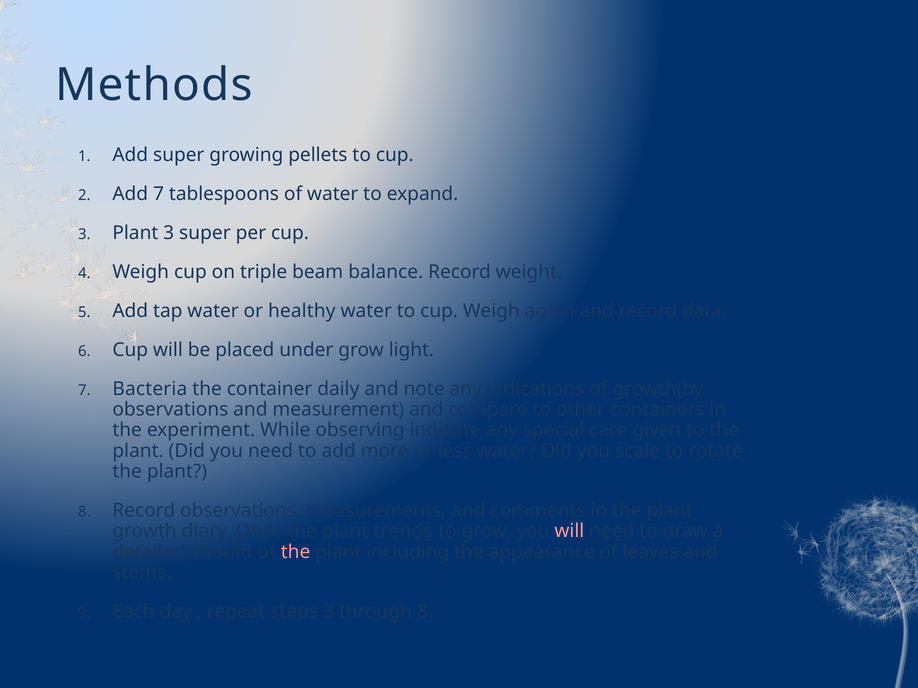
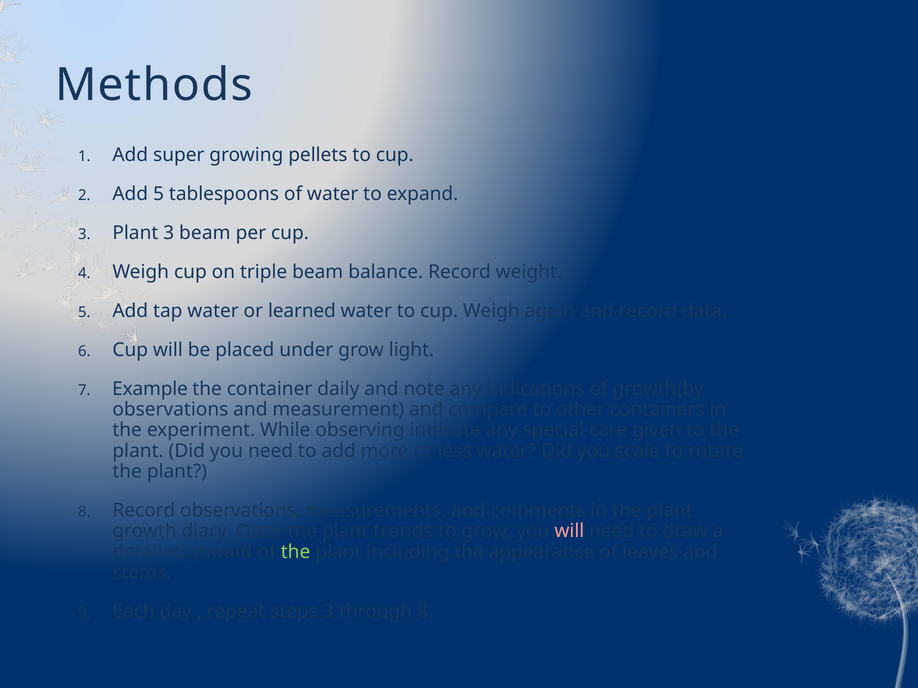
Add 7: 7 -> 5
3 super: super -> beam
healthy: healthy -> learned
Bacteria: Bacteria -> Example
the at (296, 552) colour: pink -> light green
